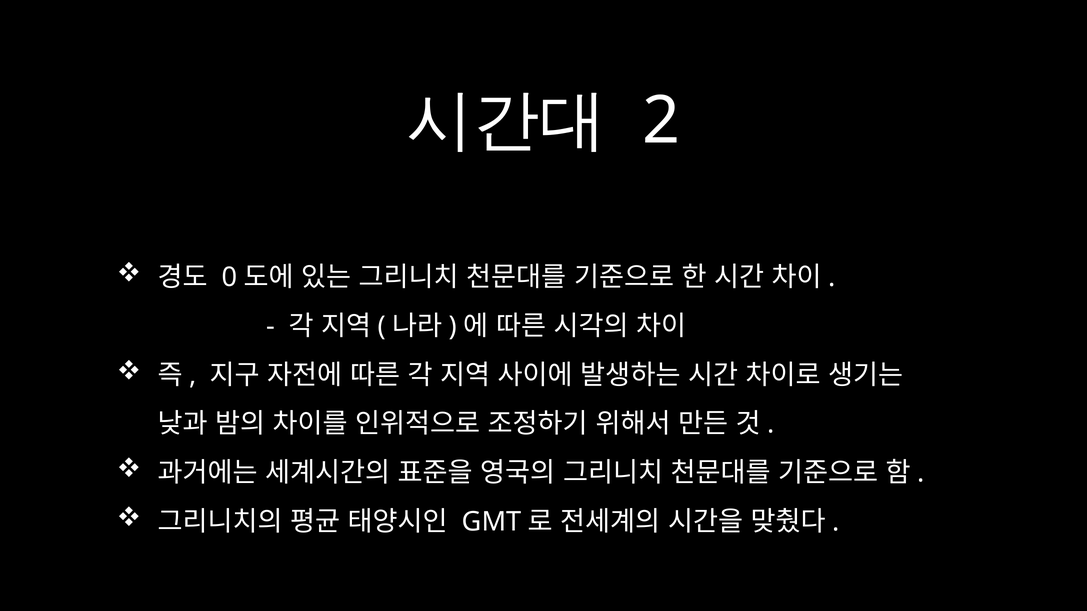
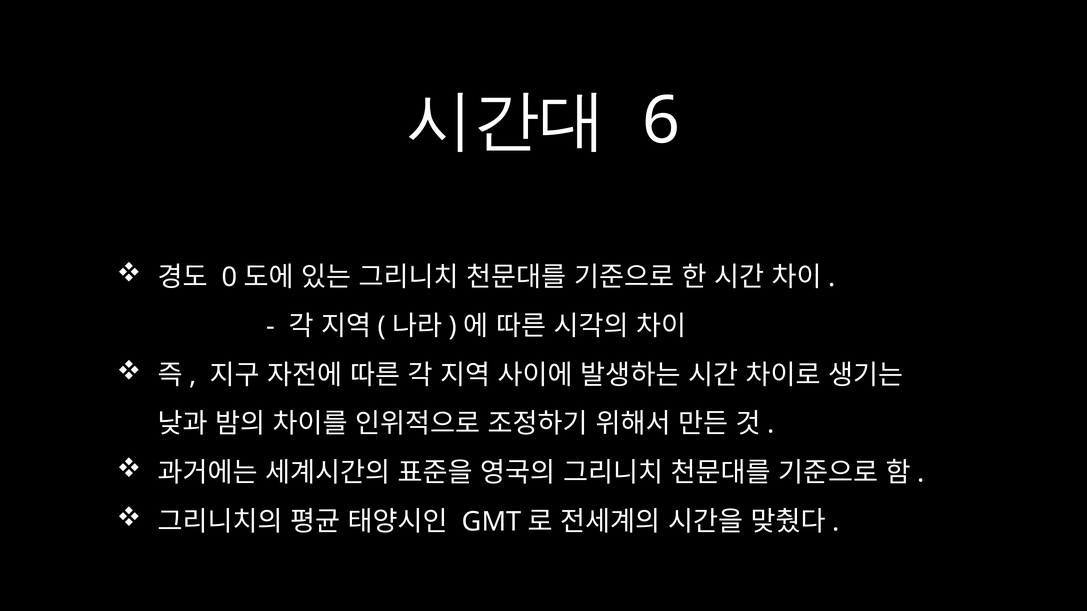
2: 2 -> 6
